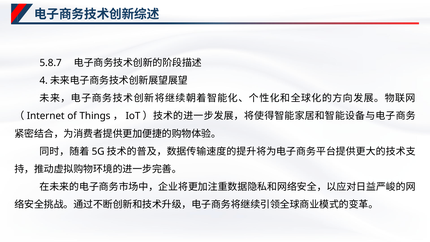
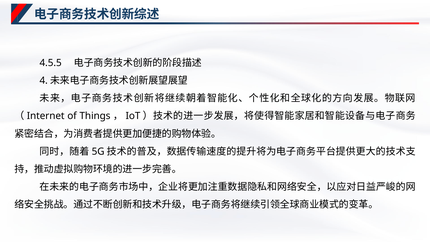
5.8.7: 5.8.7 -> 4.5.5
